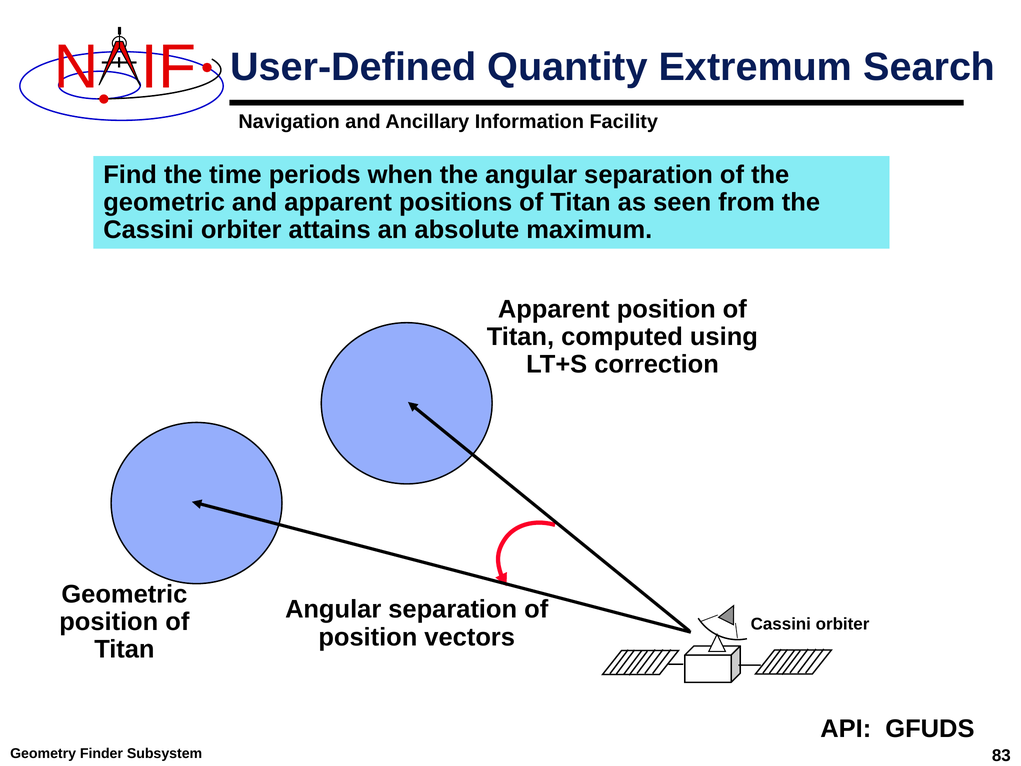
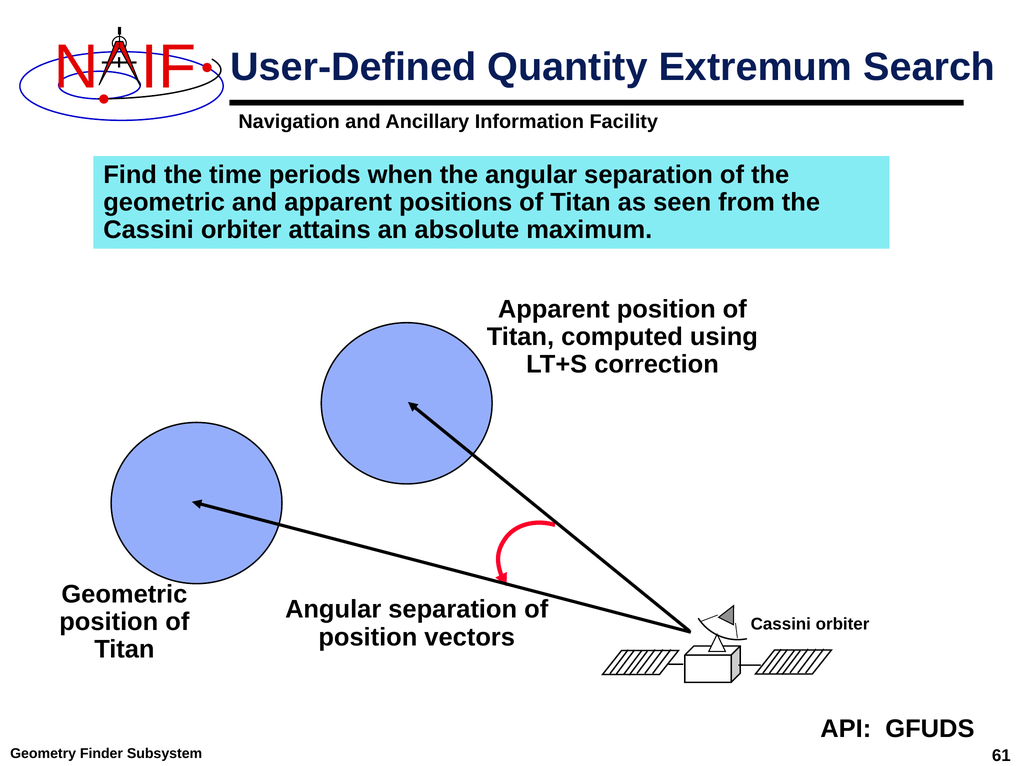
83: 83 -> 61
